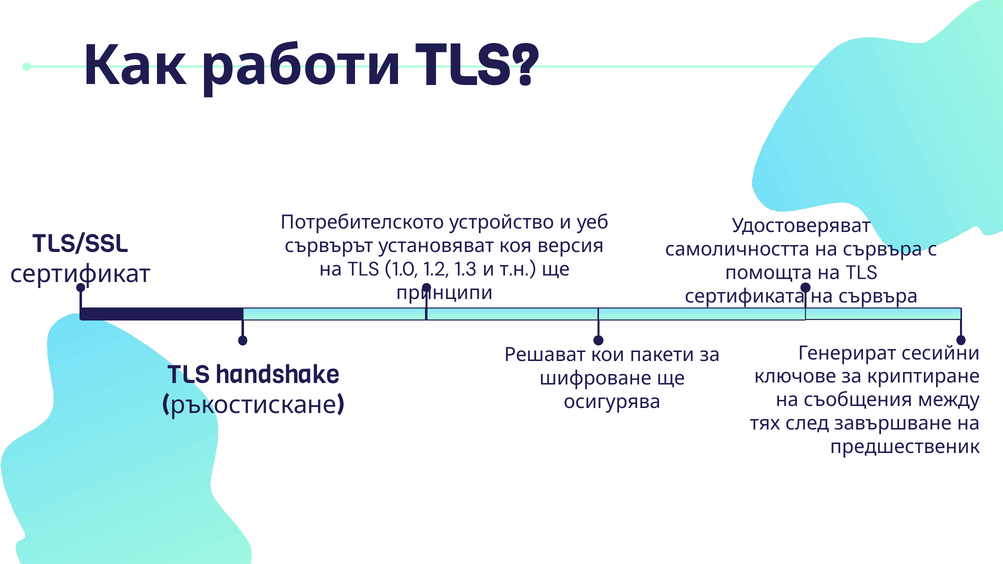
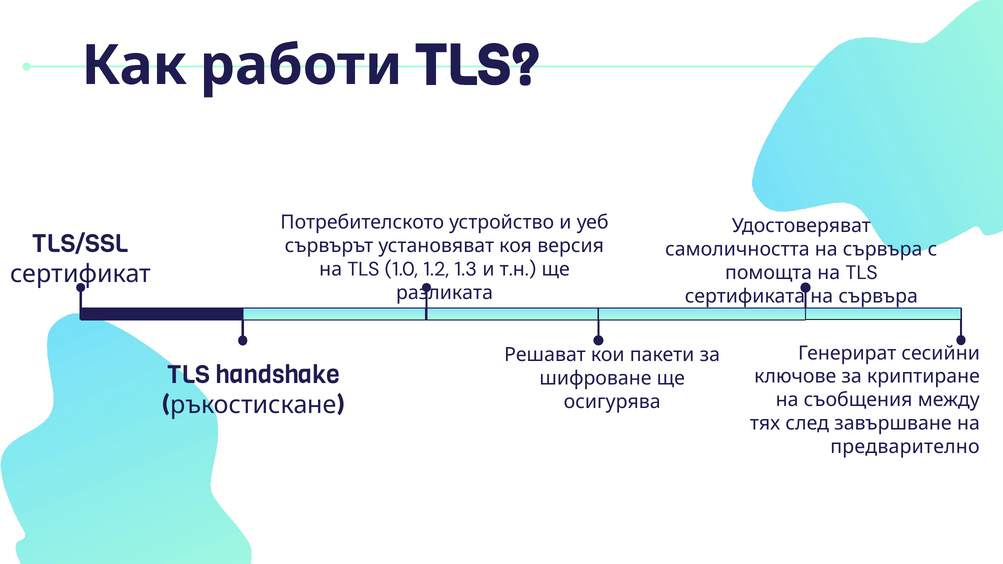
принципи: принципи -> разликата
предшественик: предшественик -> предварително
